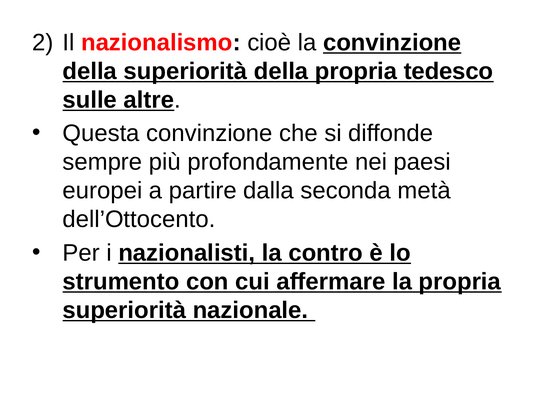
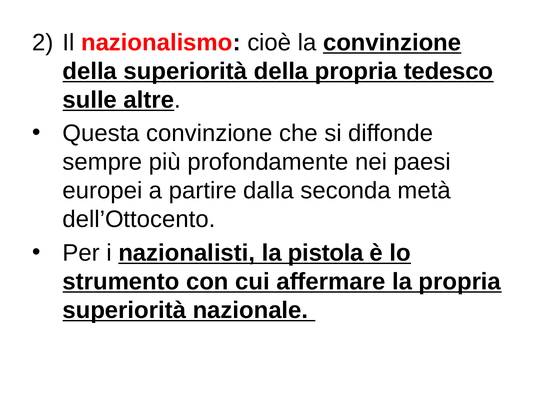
contro: contro -> pistola
